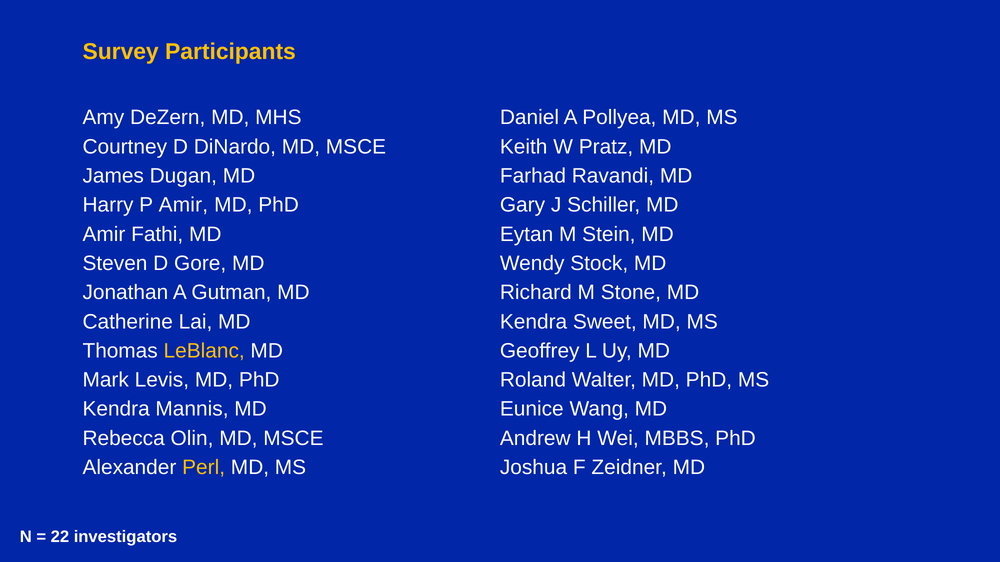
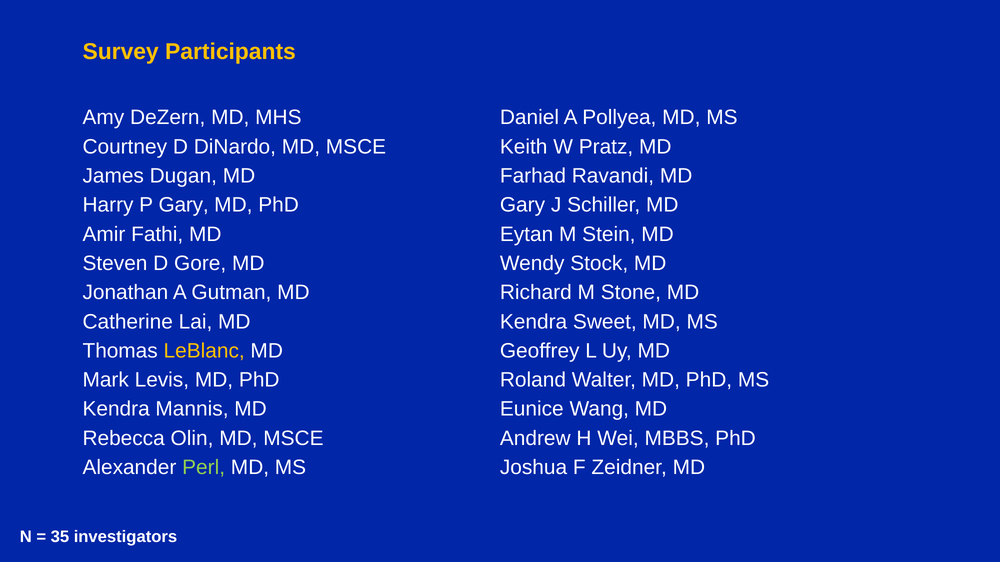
P Amir: Amir -> Gary
Perl colour: yellow -> light green
22: 22 -> 35
